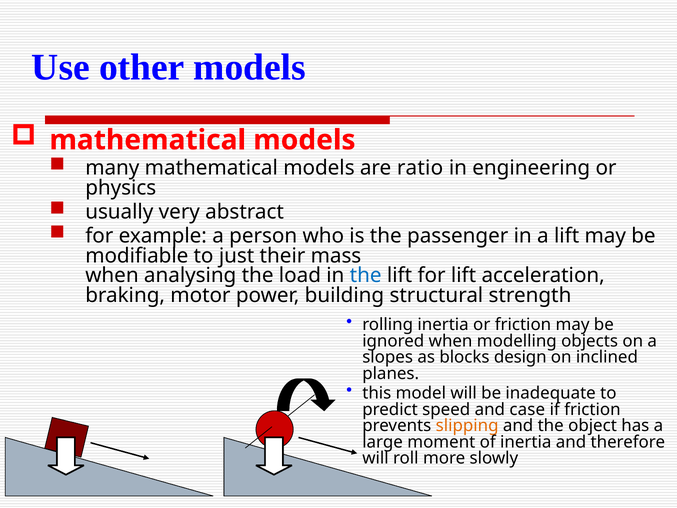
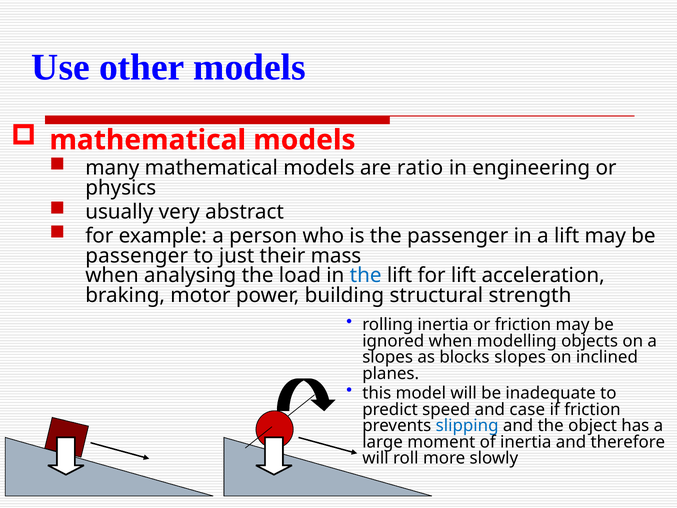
modifiable at (137, 256): modifiable -> passenger
blocks design: design -> slopes
slipping colour: orange -> blue
